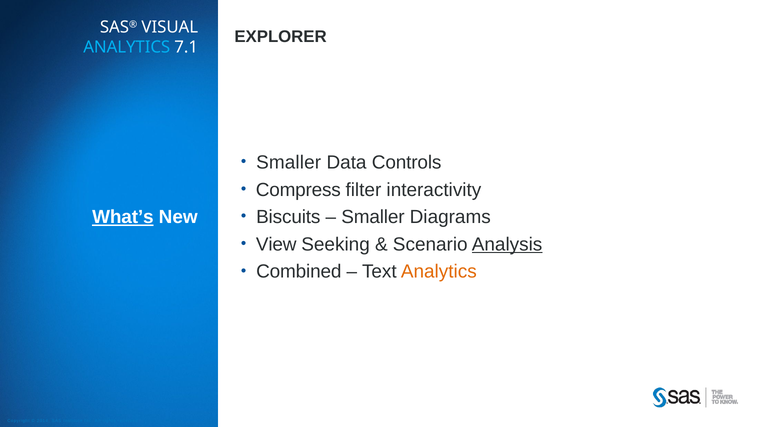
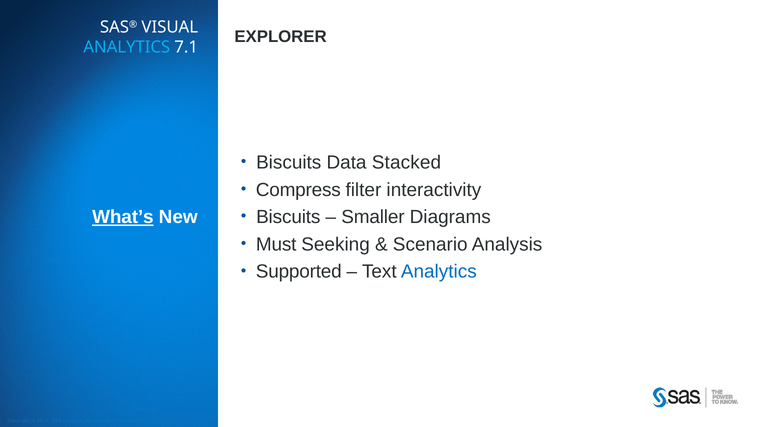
Smaller at (289, 162): Smaller -> Biscuits
Controls: Controls -> Stacked
View: View -> Must
Analysis underline: present -> none
Combined: Combined -> Supported
Analytics at (439, 271) colour: orange -> blue
